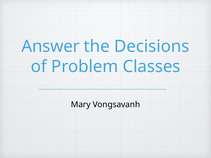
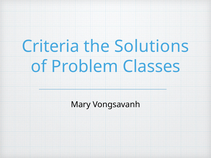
Answer: Answer -> Criteria
Decisions: Decisions -> Solutions
